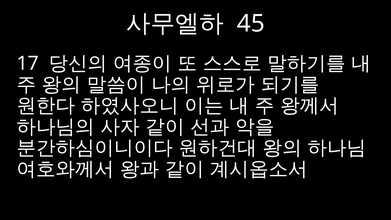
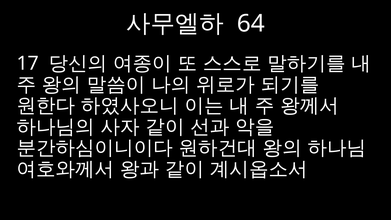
45: 45 -> 64
